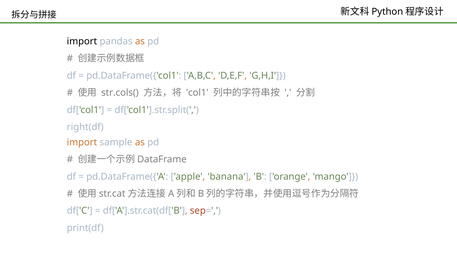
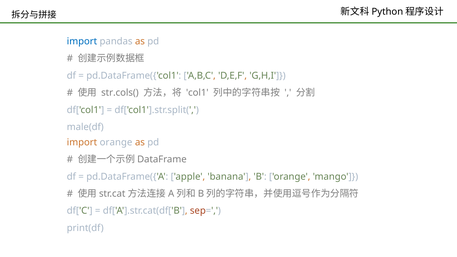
import at (82, 41) colour: black -> blue
right(df: right(df -> male(df
import sample: sample -> orange
